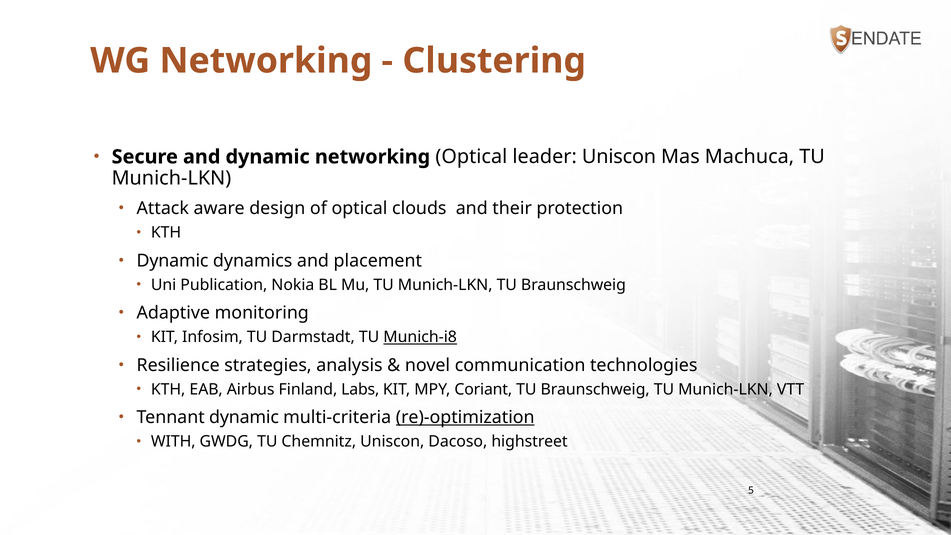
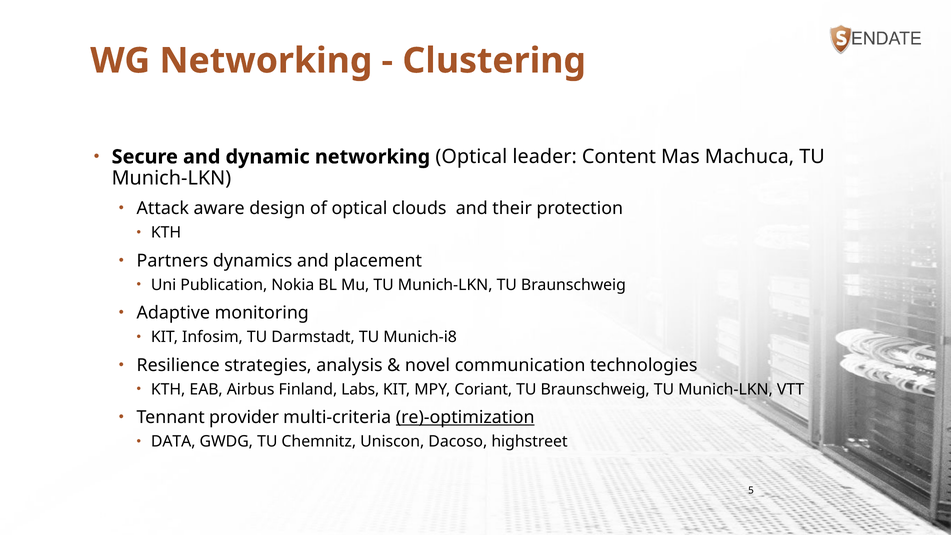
leader Uniscon: Uniscon -> Content
Dynamic at (173, 261): Dynamic -> Partners
Munich-i8 underline: present -> none
Tennant dynamic: dynamic -> provider
WITH: WITH -> DATA
